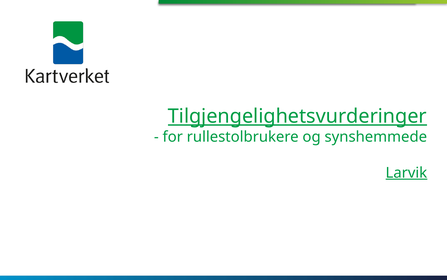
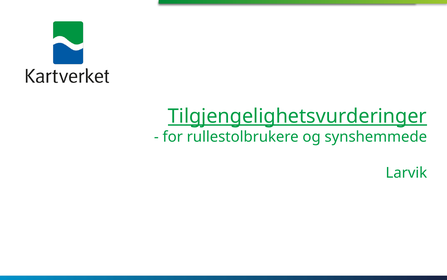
Larvik underline: present -> none
